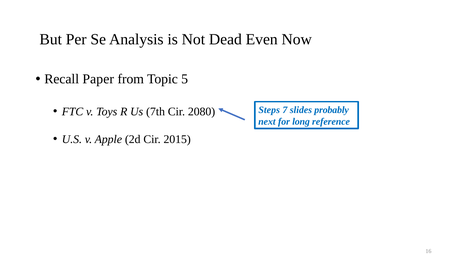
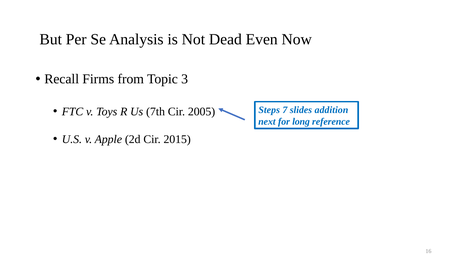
Paper: Paper -> Firms
5: 5 -> 3
probably: probably -> addition
2080: 2080 -> 2005
